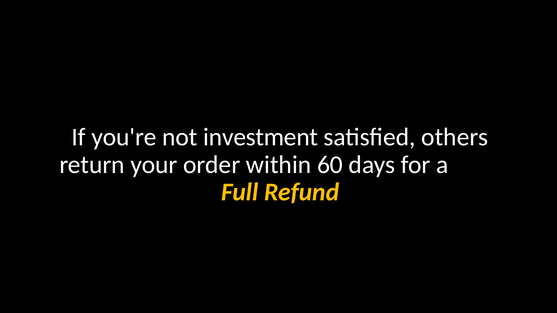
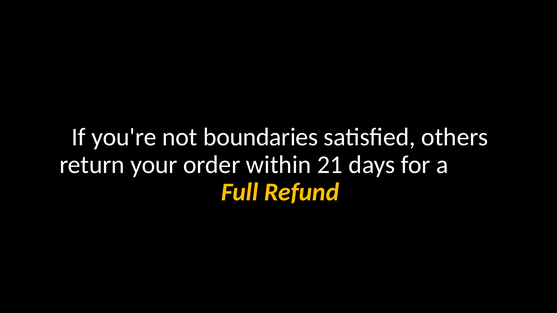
investment: investment -> boundaries
60: 60 -> 21
